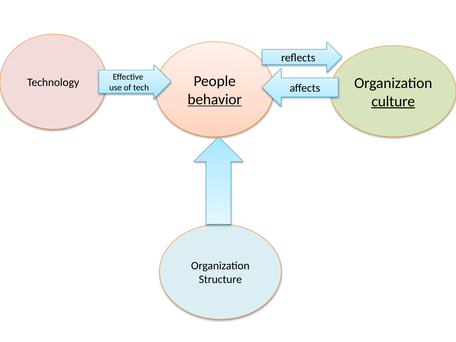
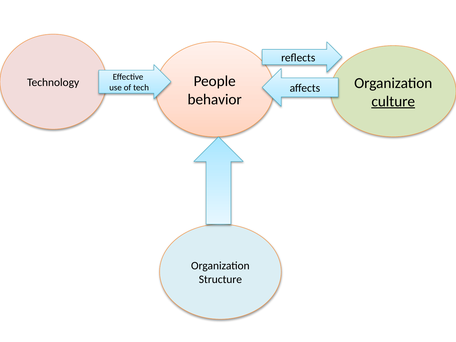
behavior underline: present -> none
